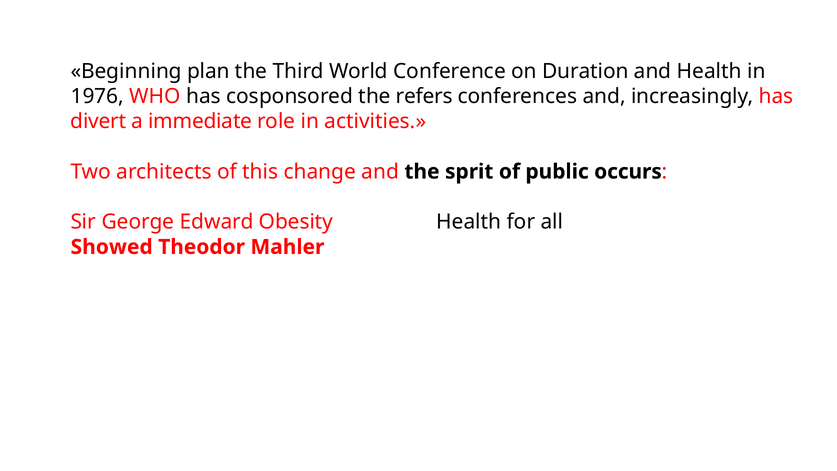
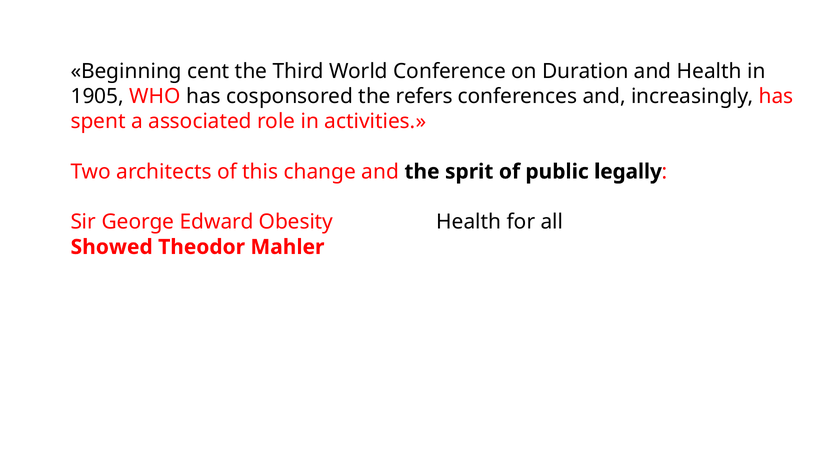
plan: plan -> cent
1976: 1976 -> 1905
divert: divert -> spent
immediate: immediate -> associated
occurs: occurs -> legally
